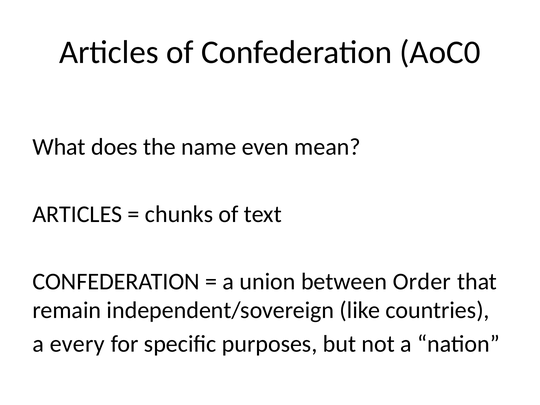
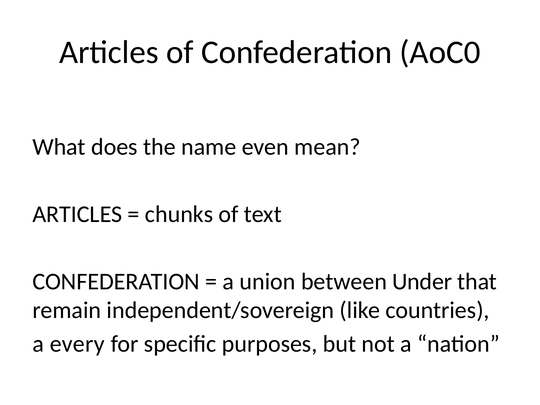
Order: Order -> Under
